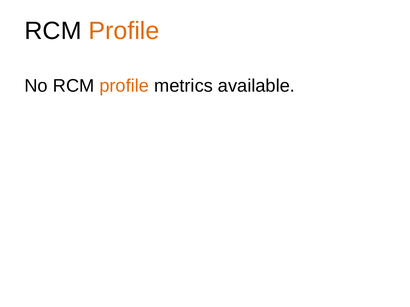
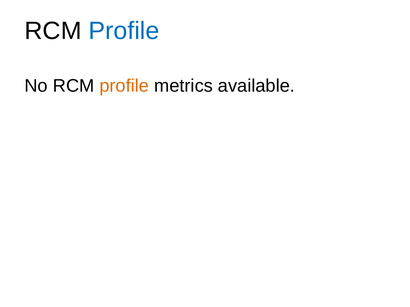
Profile at (124, 31) colour: orange -> blue
